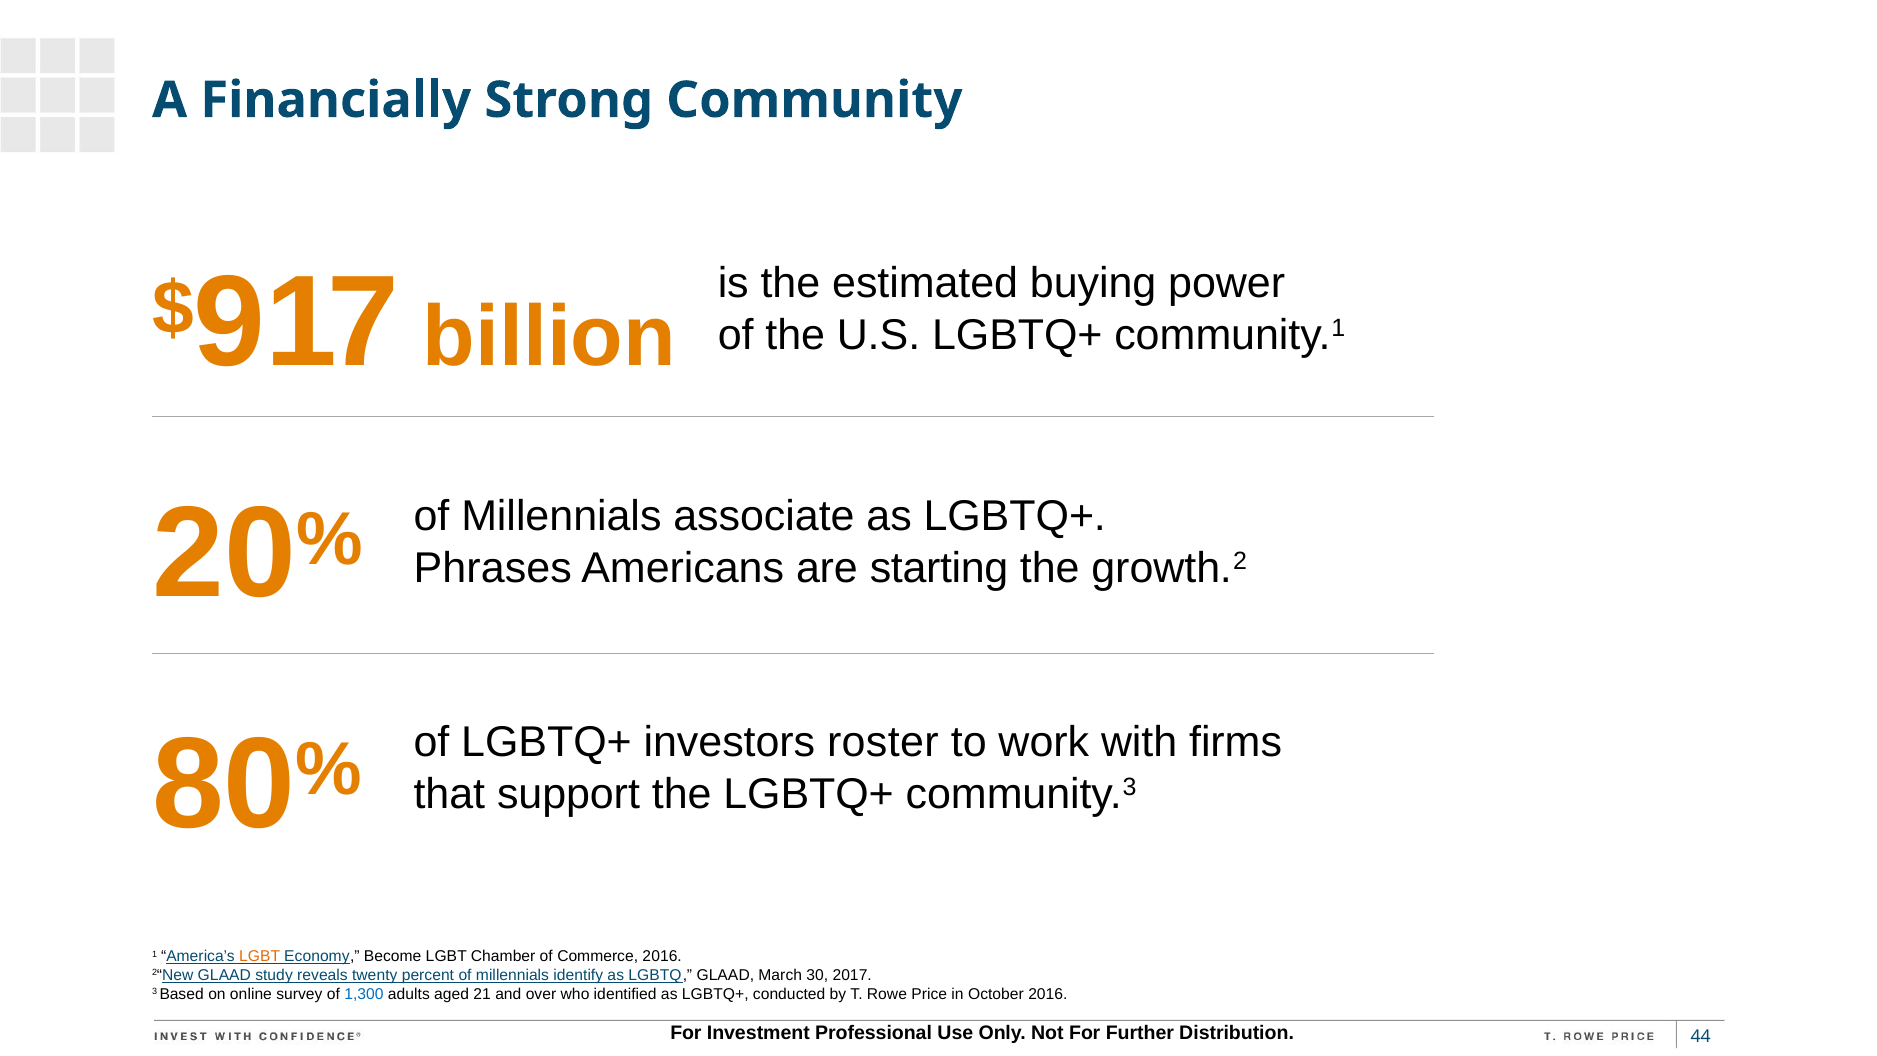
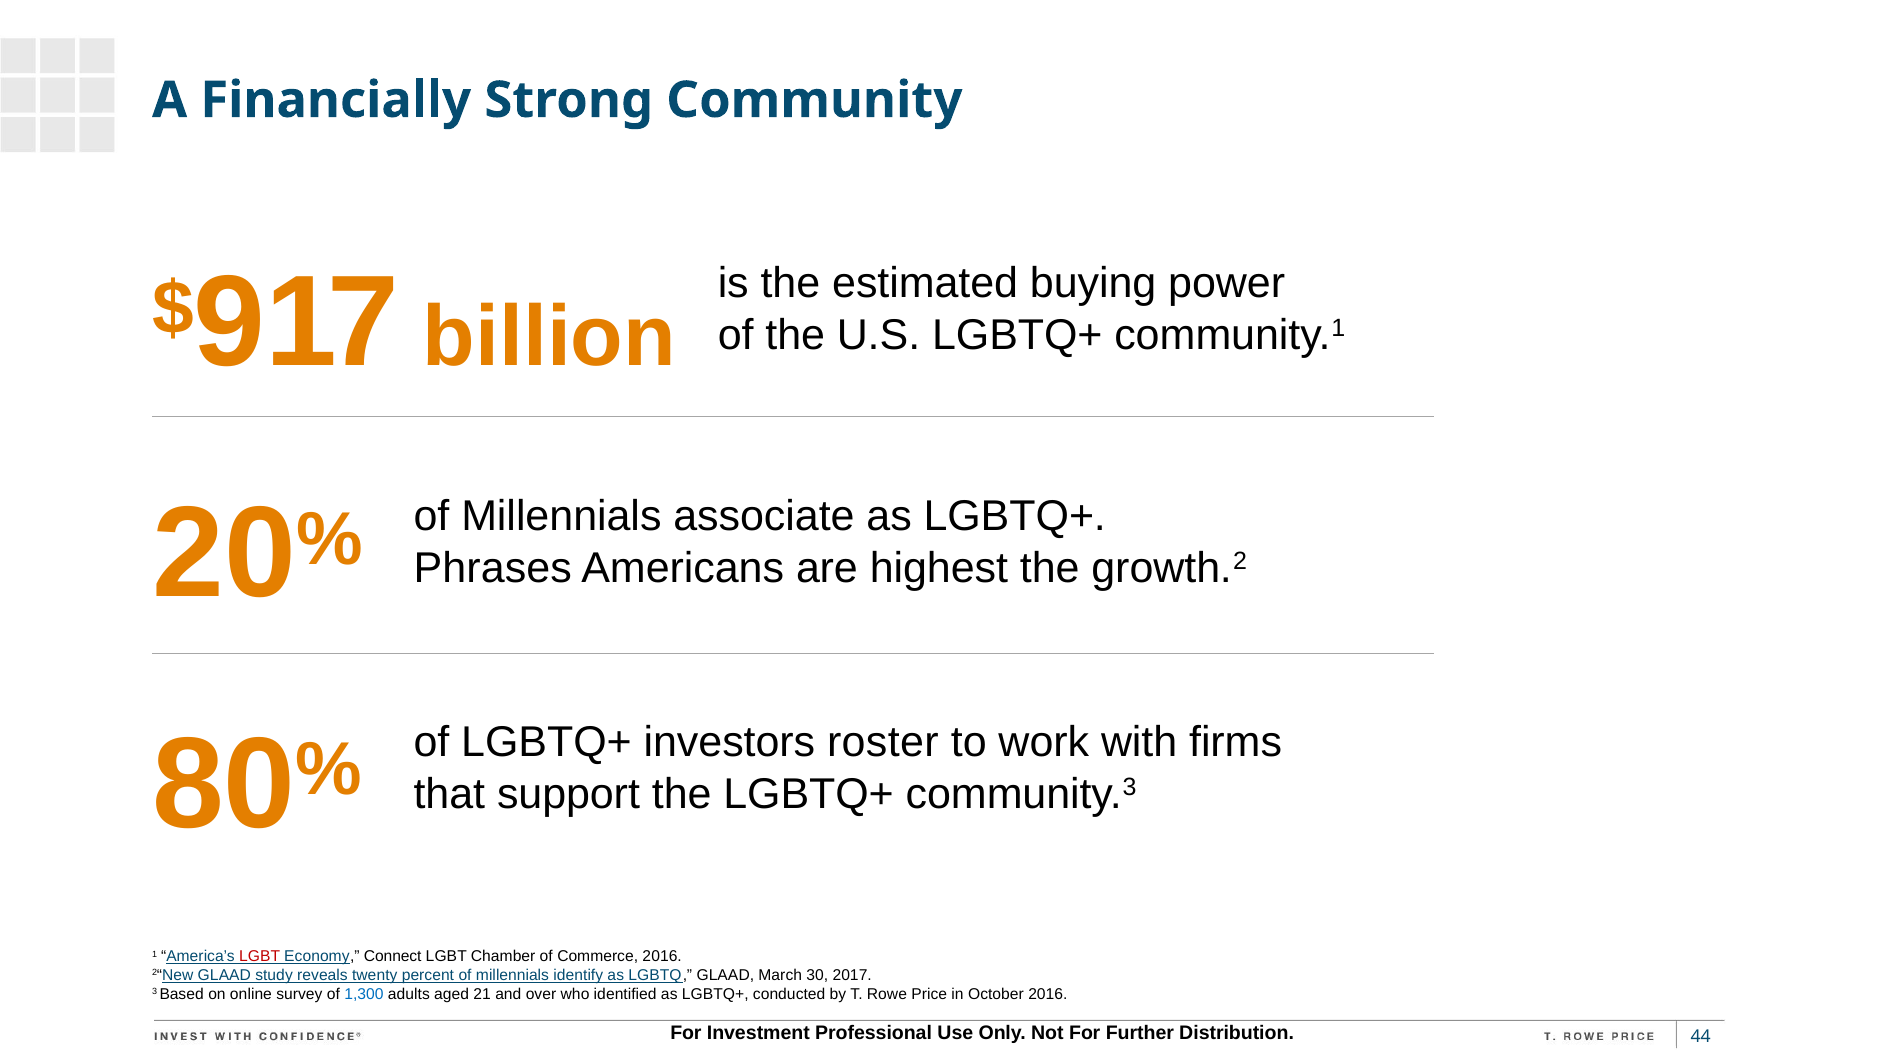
starting: starting -> highest
LGBT at (260, 957) colour: orange -> red
Become: Become -> Connect
